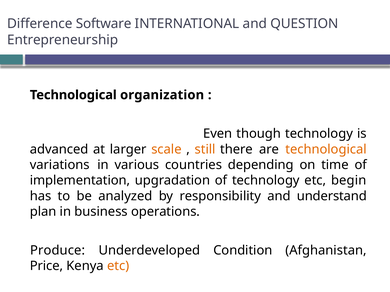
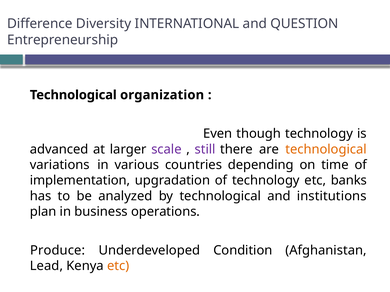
Software: Software -> Diversity
scale colour: orange -> purple
still colour: orange -> purple
begin: begin -> banks
by responsibility: responsibility -> technological
understand: understand -> institutions
Price: Price -> Lead
